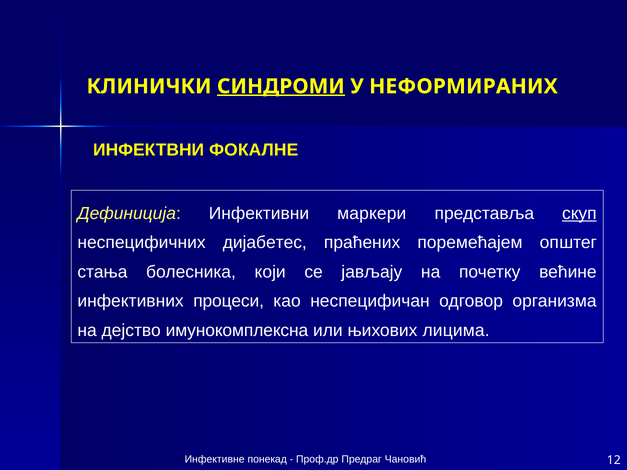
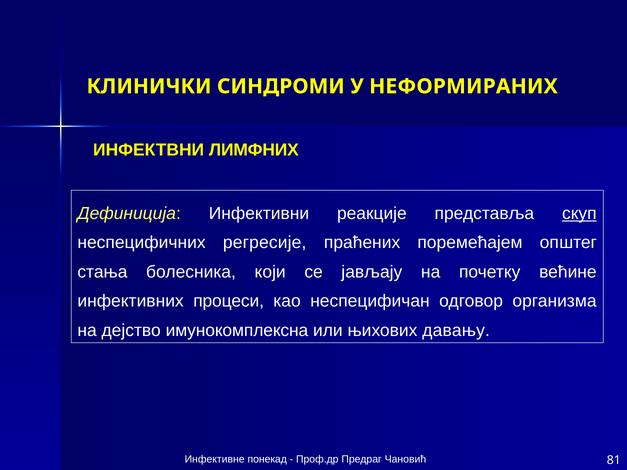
СИНДРОМИ underline: present -> none
ФОКАЛНЕ: ФОКАЛНЕ -> ЛИМФНИХ
маркери: маркери -> реакције
дијабетес: дијабетес -> регресије
лицима: лицима -> давању
12: 12 -> 81
